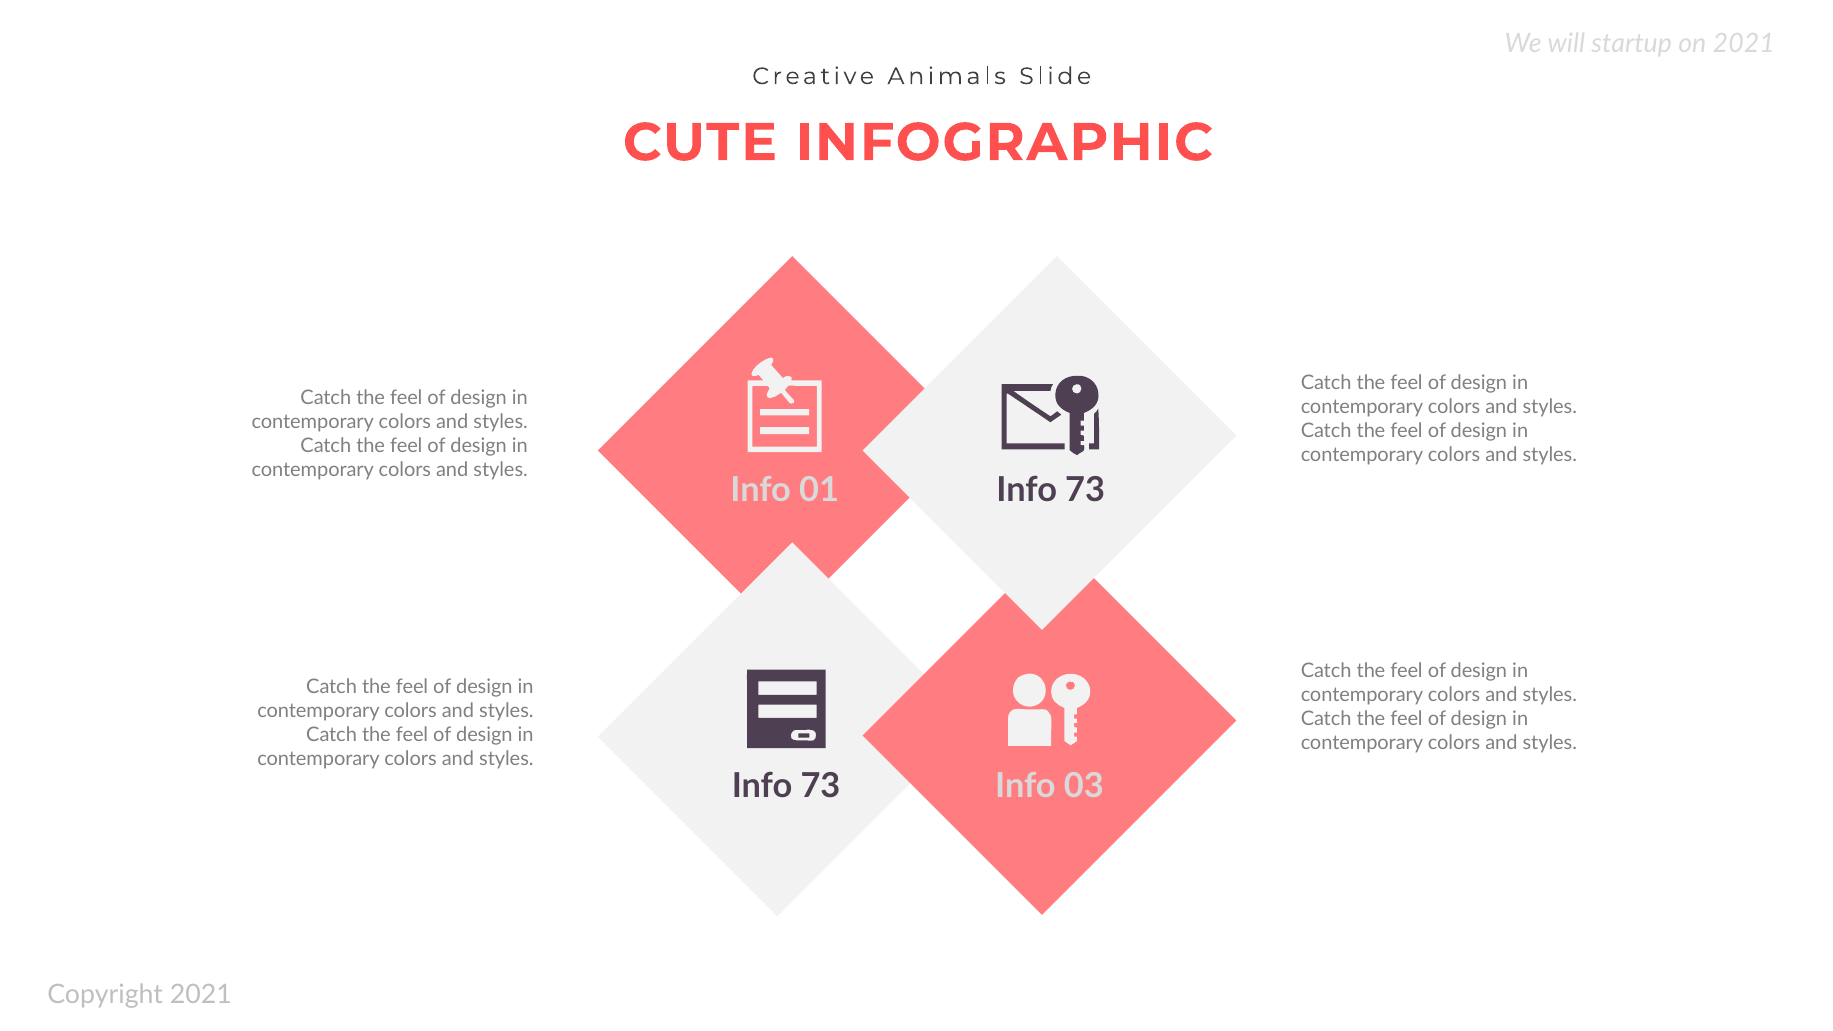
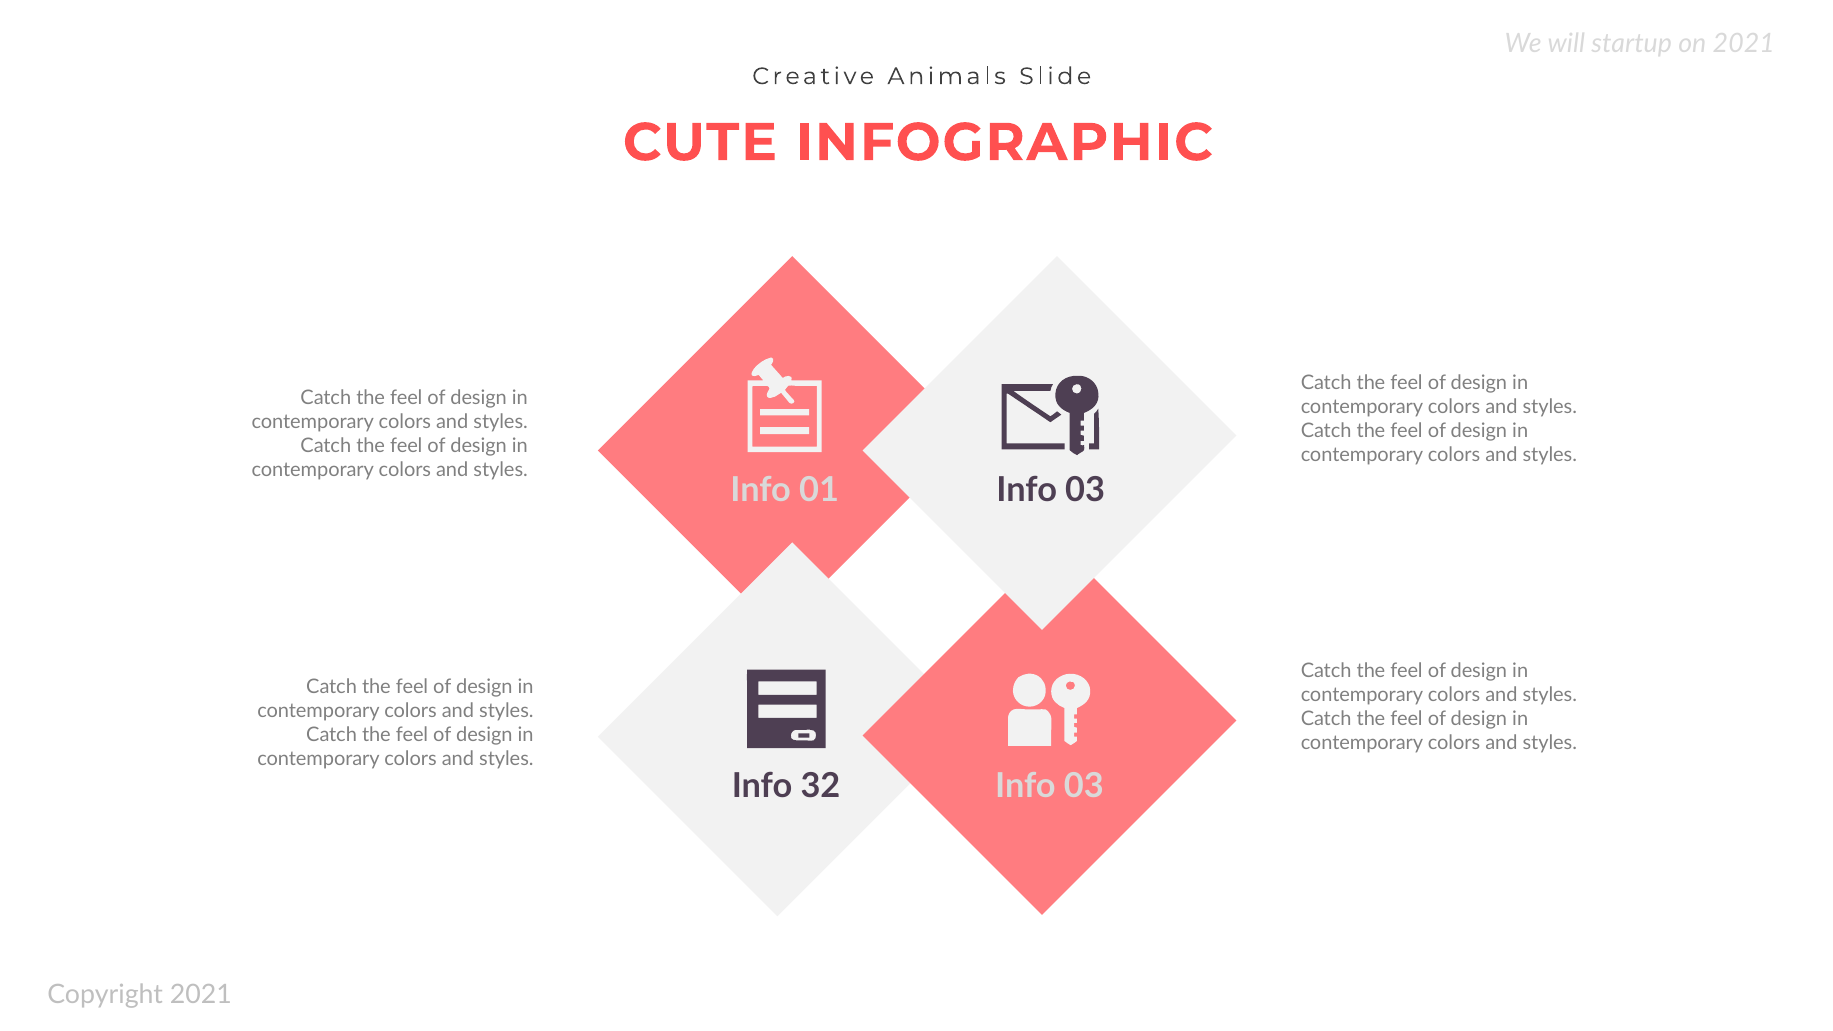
73 at (1085, 490): 73 -> 03
73 at (820, 786): 73 -> 32
